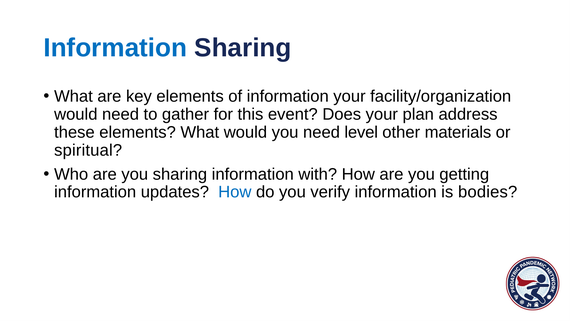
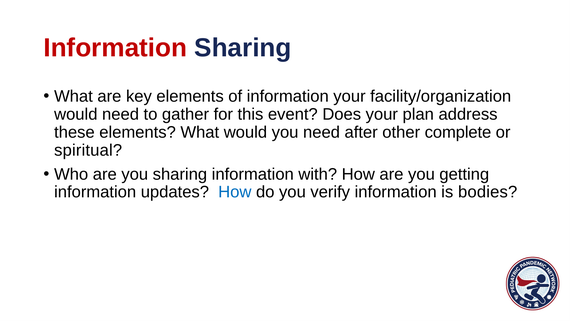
Information at (115, 48) colour: blue -> red
level: level -> after
materials: materials -> complete
